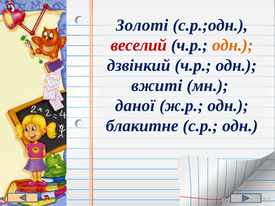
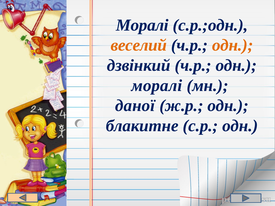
Золоті at (142, 25): Золоті -> Моралі
веселий colour: red -> orange
вжиті at (157, 86): вжиті -> моралі
